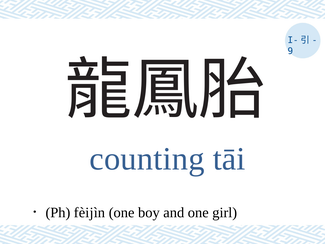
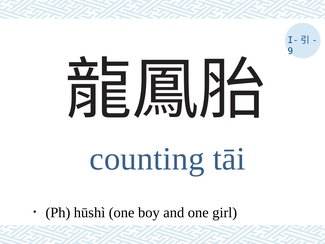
fèijìn: fèijìn -> hūshì
